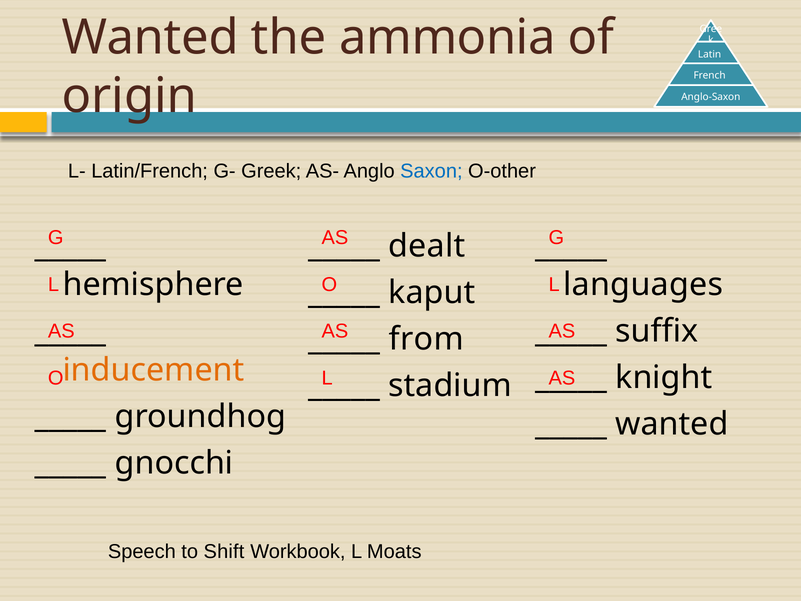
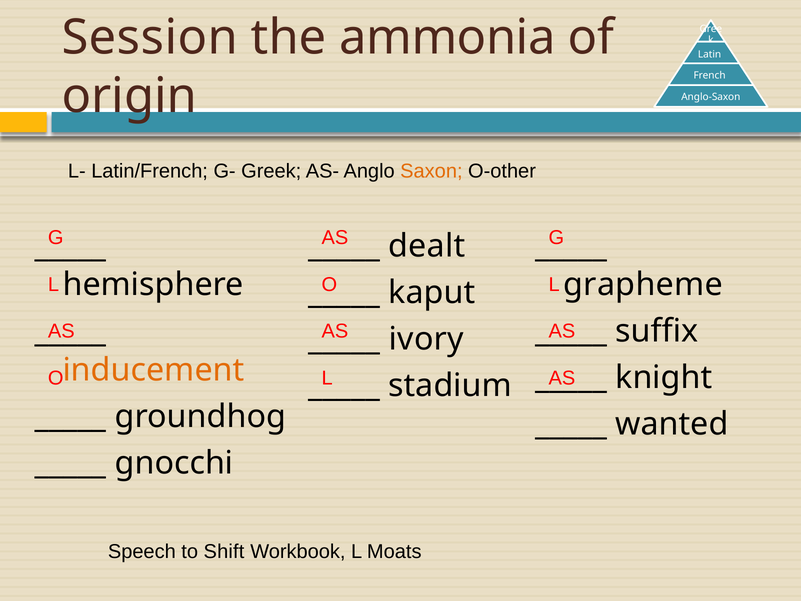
Wanted at (150, 37): Wanted -> Session
Saxon colour: blue -> orange
languages: languages -> grapheme
from: from -> ivory
